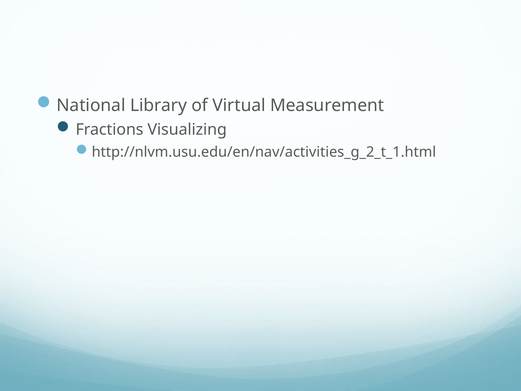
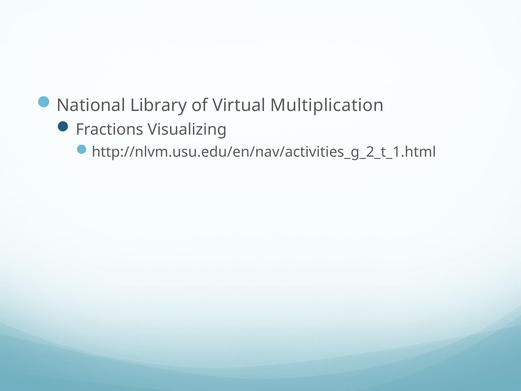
Measurement: Measurement -> Multiplication
